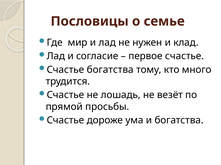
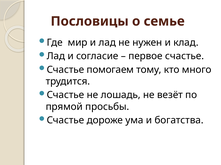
Счастье богатства: богатства -> помогаем
